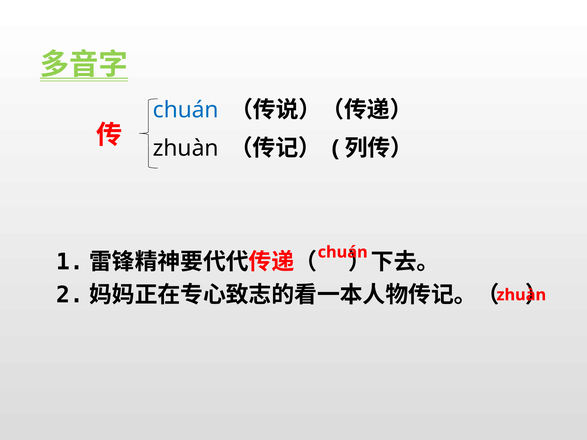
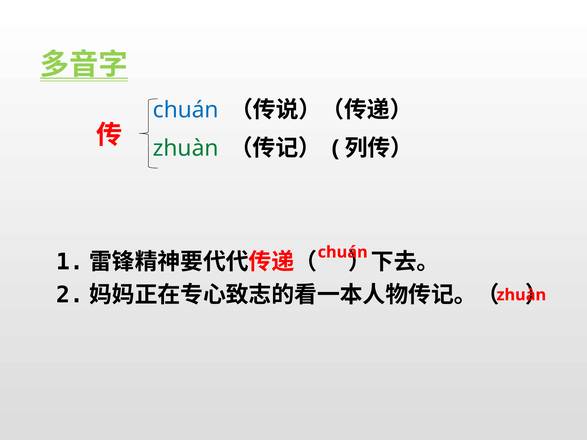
zhuàn at (186, 148) colour: black -> green
